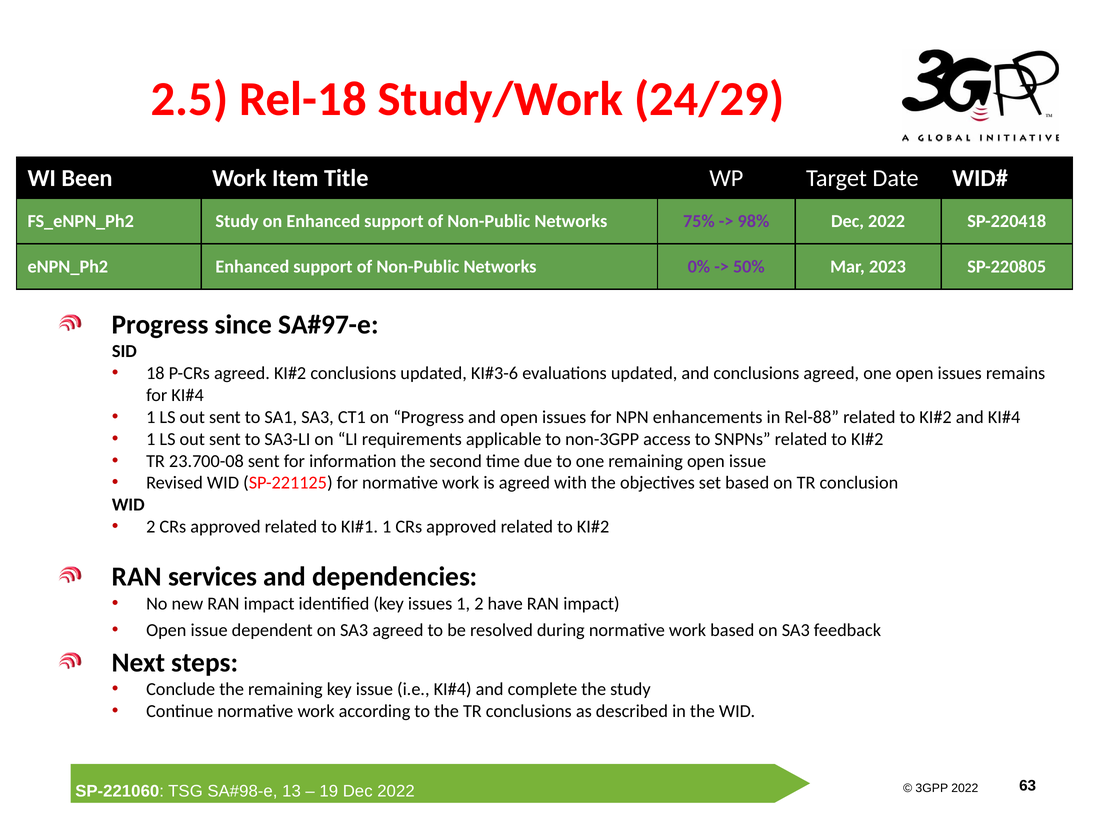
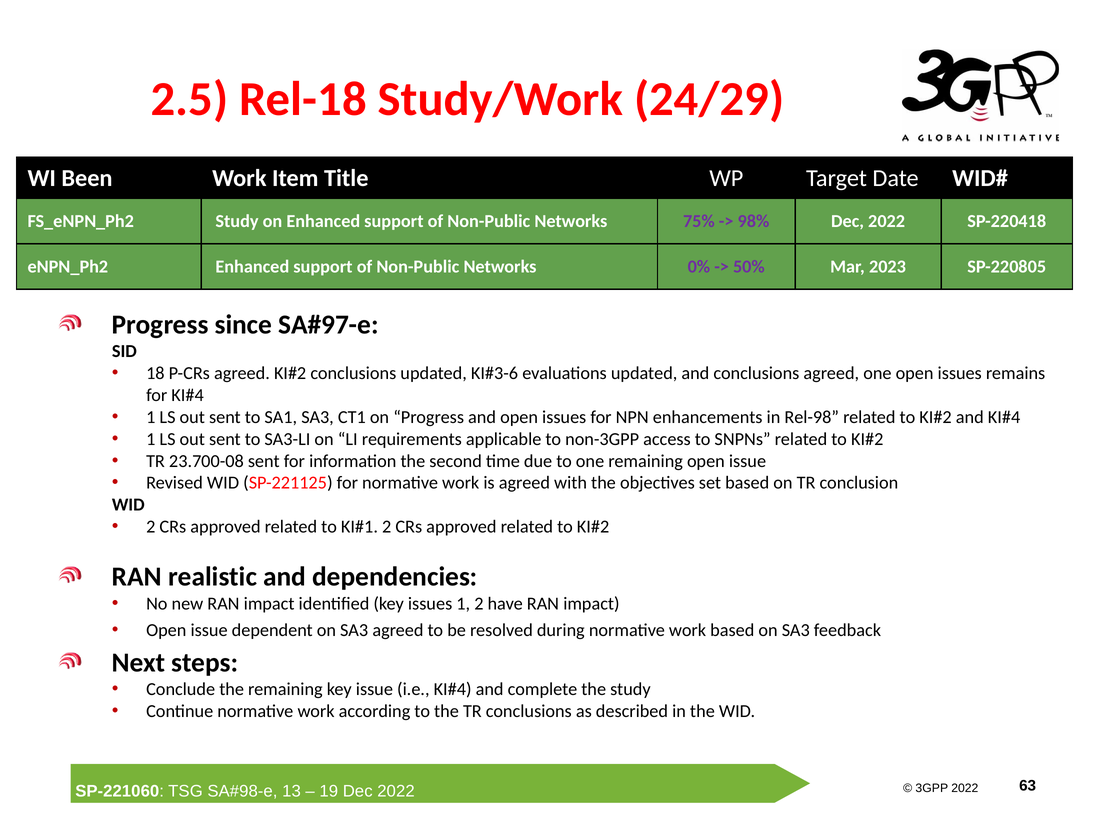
Rel-88: Rel-88 -> Rel-98
1 at (387, 527): 1 -> 2
services: services -> realistic
